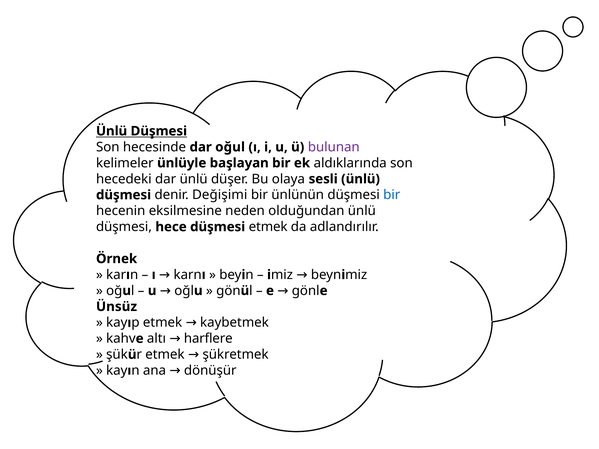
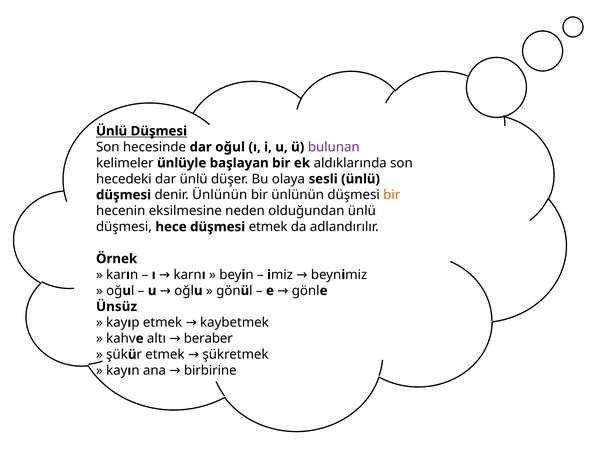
denir Değişimi: Değişimi -> Ünlünün
bir at (392, 195) colour: blue -> orange
harflere: harflere -> beraber
dönüşür: dönüşür -> birbirine
